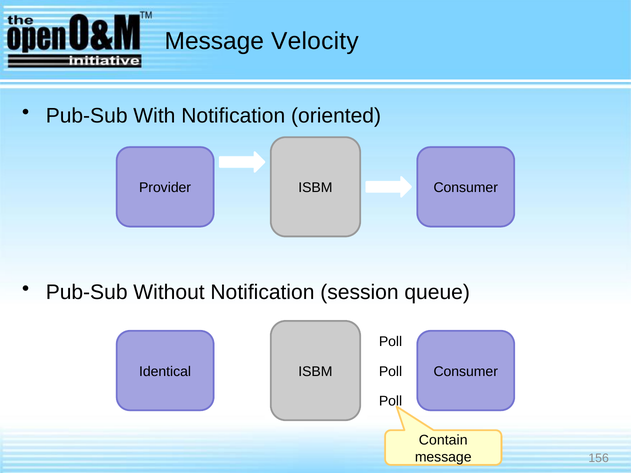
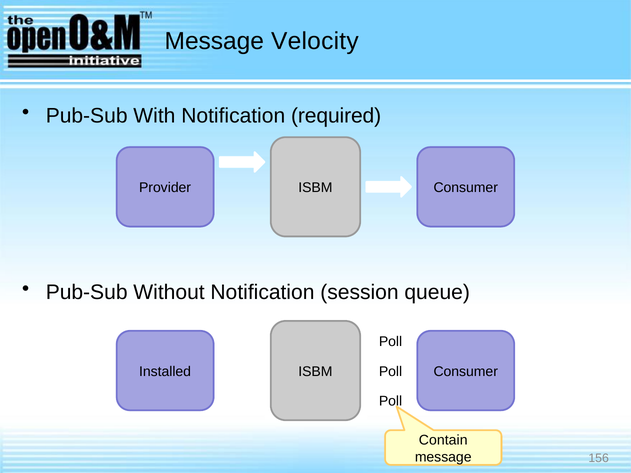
oriented: oriented -> required
Identical: Identical -> Installed
